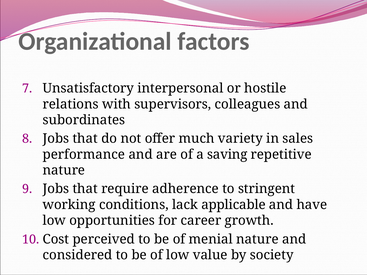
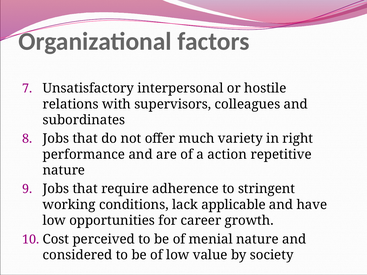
sales: sales -> right
saving: saving -> action
